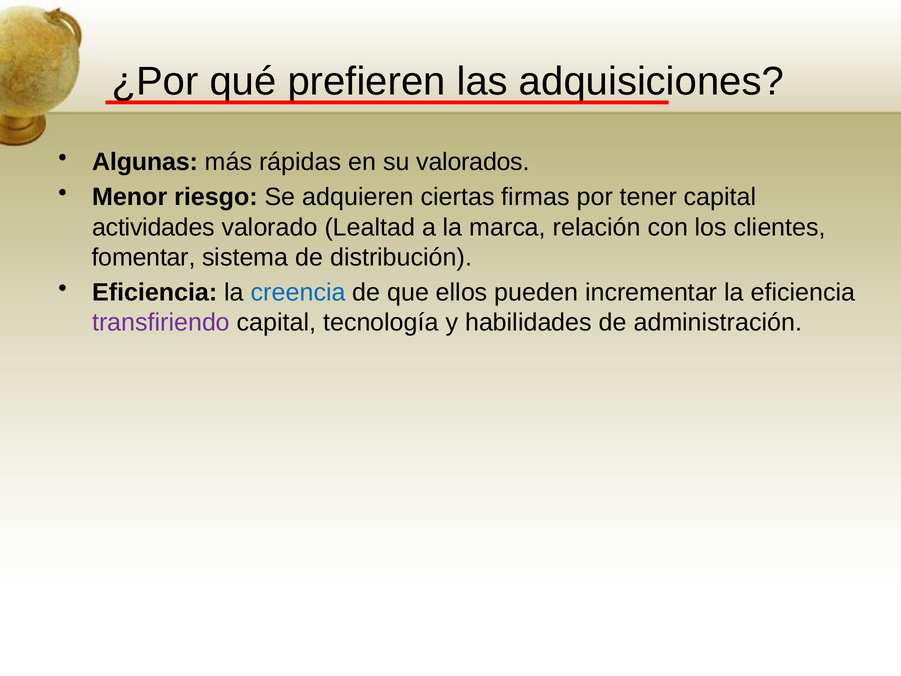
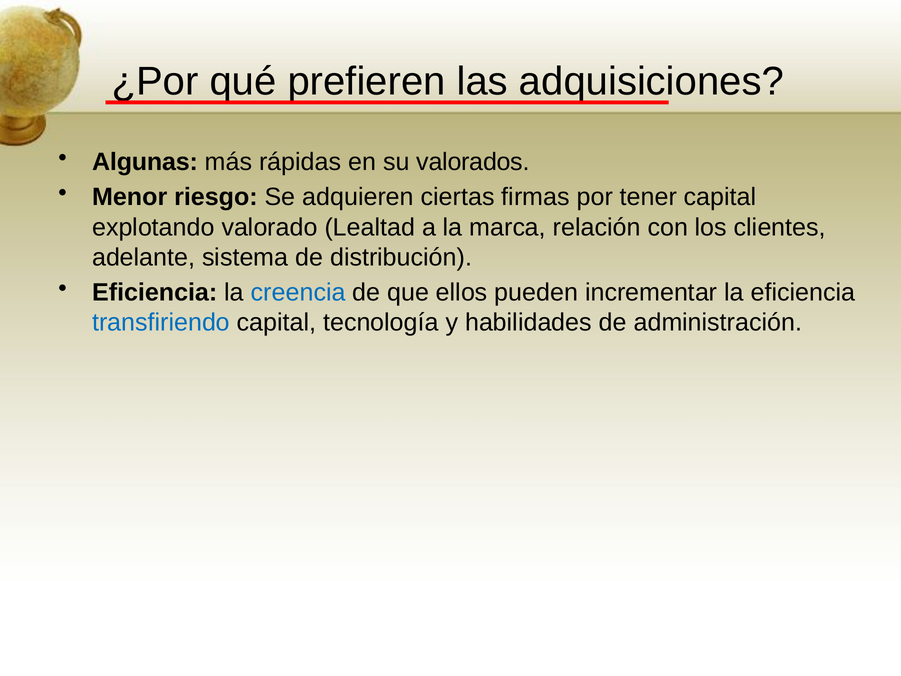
actividades: actividades -> explotando
fomentar: fomentar -> adelante
transfiriendo colour: purple -> blue
